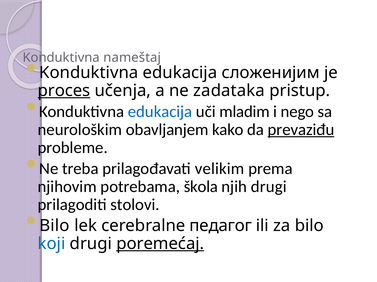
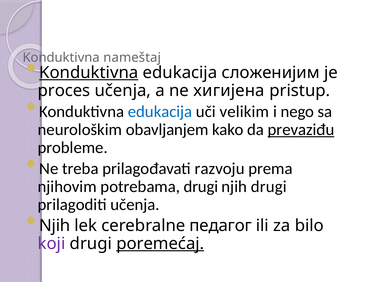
Konduktivna at (89, 73) underline: none -> present
proces underline: present -> none
zadataka: zadataka -> хигијена
mladim: mladim -> velikim
velikim: velikim -> razvoju
potrebama škola: škola -> drugi
prilagoditi stolovi: stolovi -> učenja
Bilo at (55, 226): Bilo -> Njih
koji colour: blue -> purple
